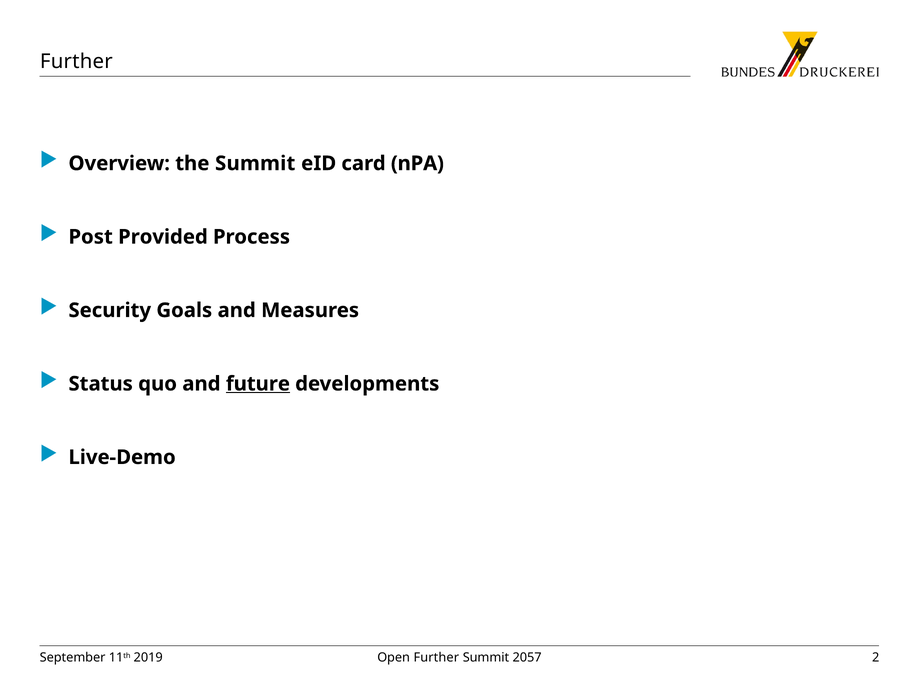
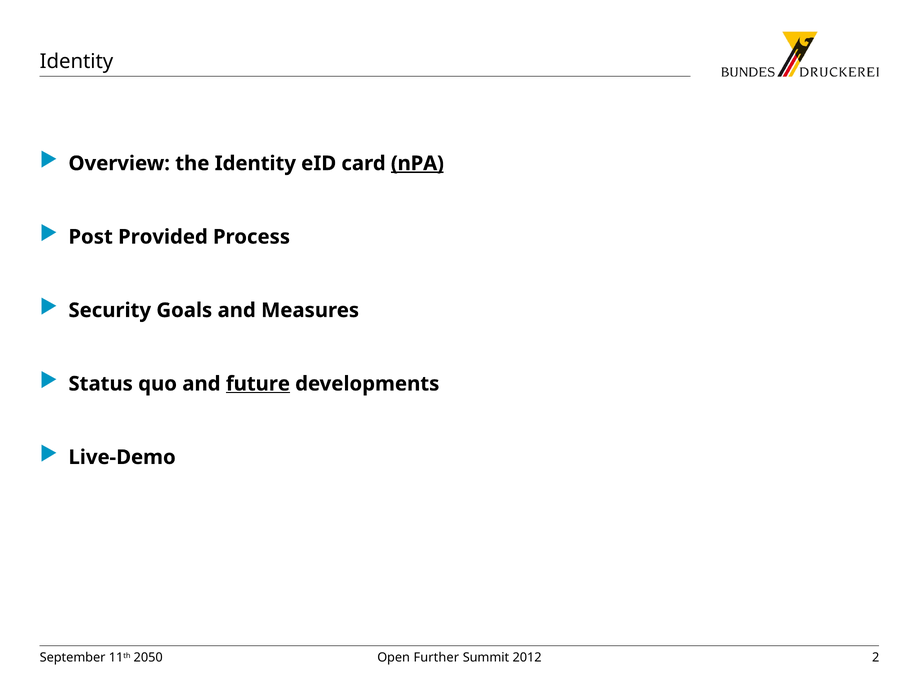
Further at (76, 62): Further -> Identity
the Summit: Summit -> Identity
nPA underline: none -> present
2019: 2019 -> 2050
2057: 2057 -> 2012
